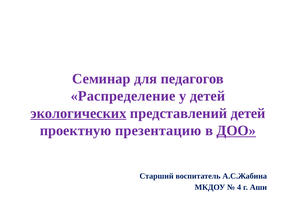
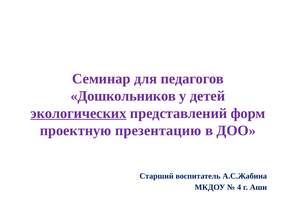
Распределение: Распределение -> Дошкольников
представлений детей: детей -> форм
ДОО underline: present -> none
